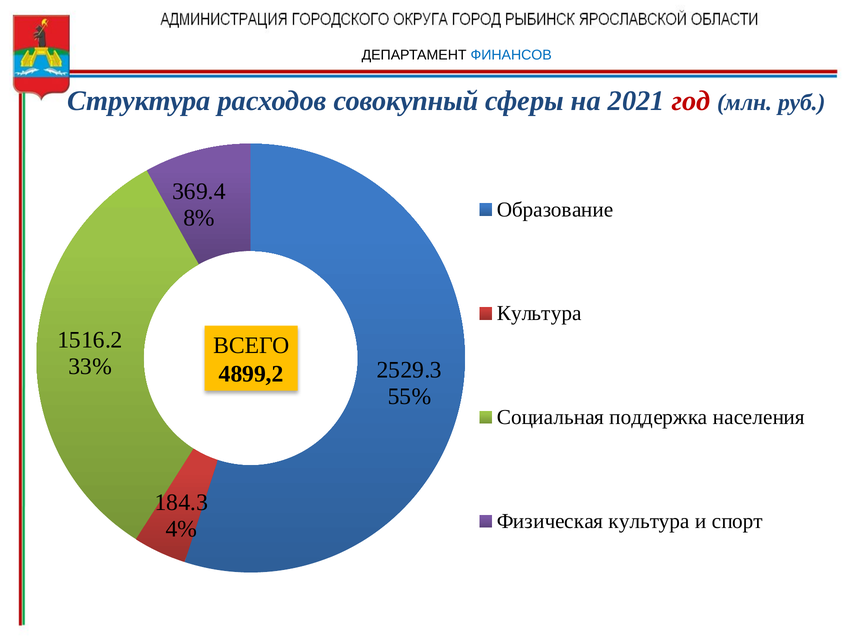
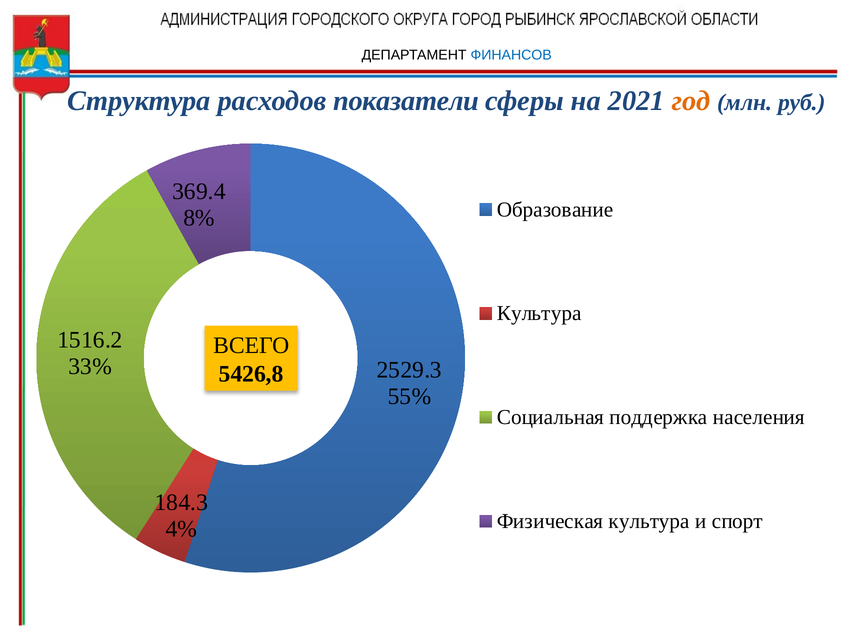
совокупный: совокупный -> показатели
год colour: red -> orange
4899,2: 4899,2 -> 5426,8
